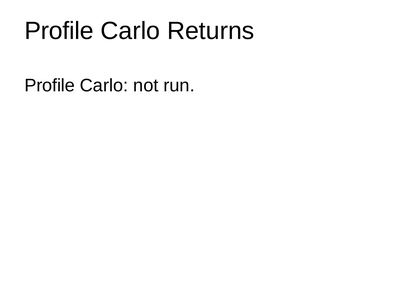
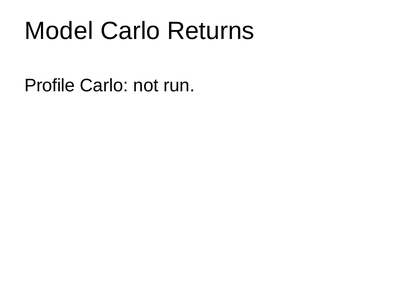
Profile at (59, 31): Profile -> Model
